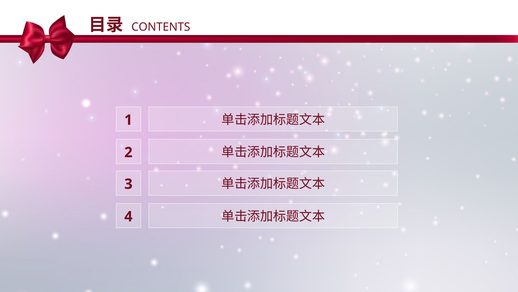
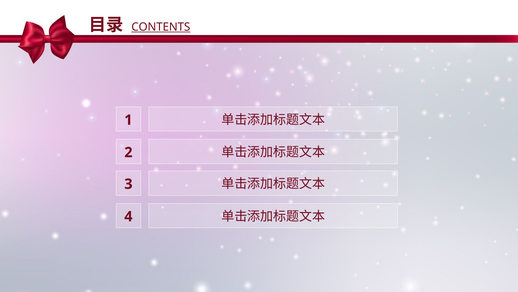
CONTENTS underline: none -> present
